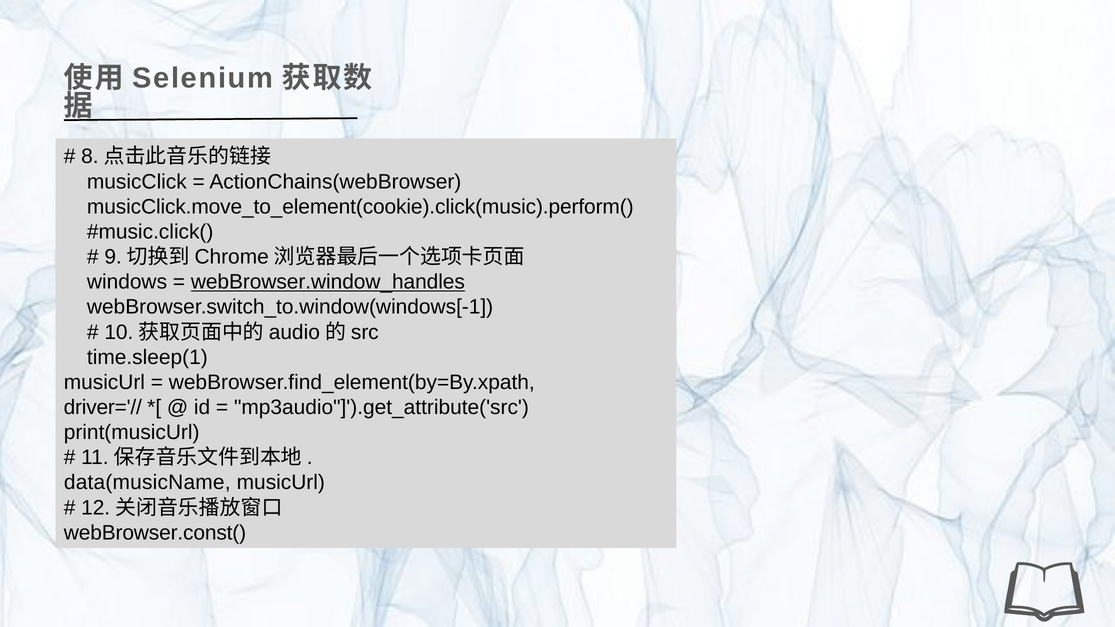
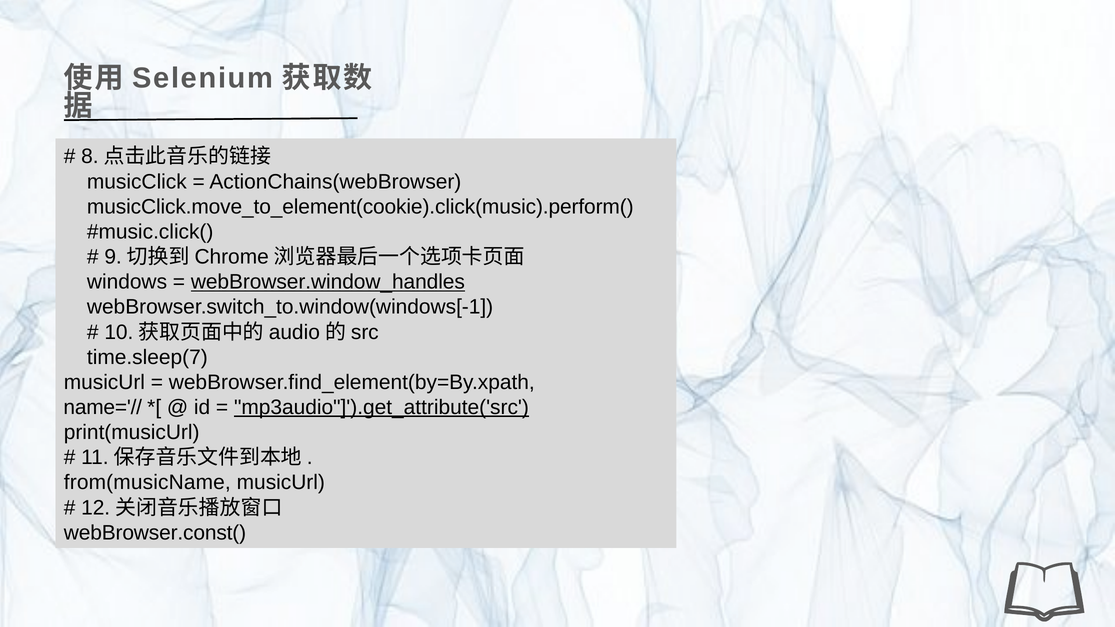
time.sleep(1: time.sleep(1 -> time.sleep(7
driver='//: driver='// -> name='//
mp3audio"]').get_attribute('src underline: none -> present
data(musicName: data(musicName -> from(musicName
